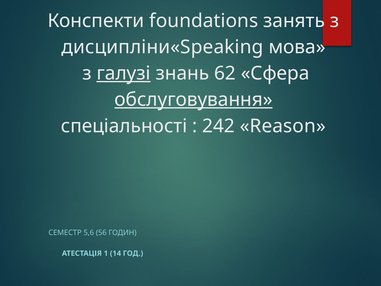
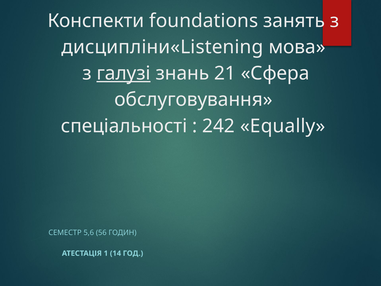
дисципліни«Speaking: дисципліни«Speaking -> дисципліни«Listening
62: 62 -> 21
обслуговування underline: present -> none
Reason: Reason -> Equally
